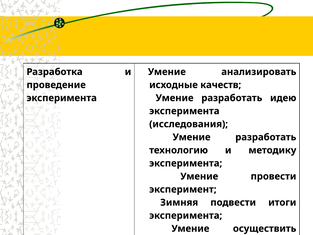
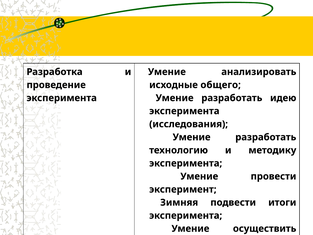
качеств: качеств -> общего
